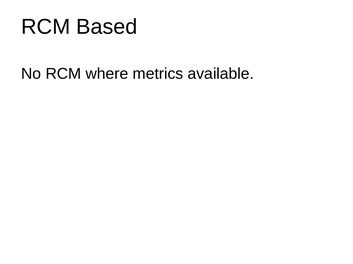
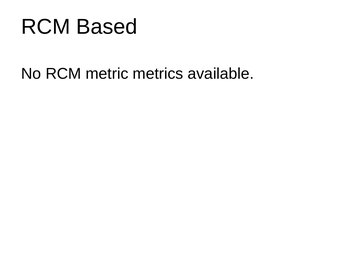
where: where -> metric
